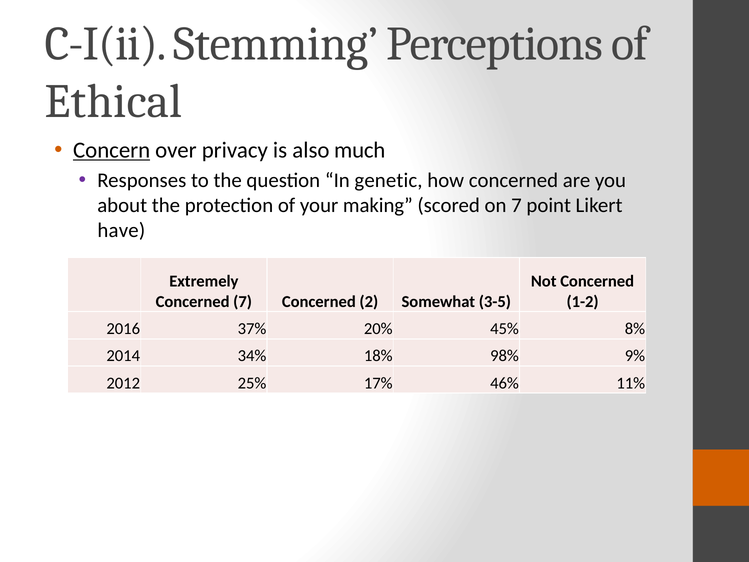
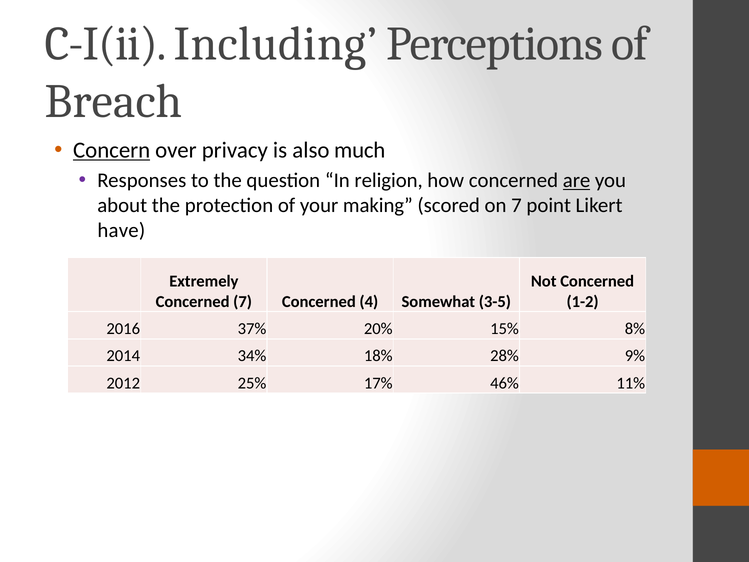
Stemming: Stemming -> Including
Ethical: Ethical -> Breach
genetic: genetic -> religion
are underline: none -> present
2: 2 -> 4
45%: 45% -> 15%
98%: 98% -> 28%
